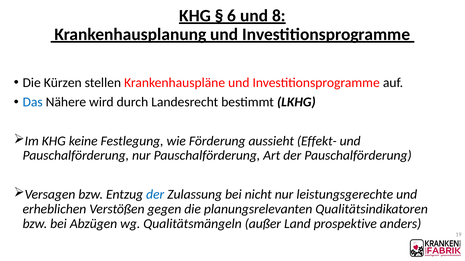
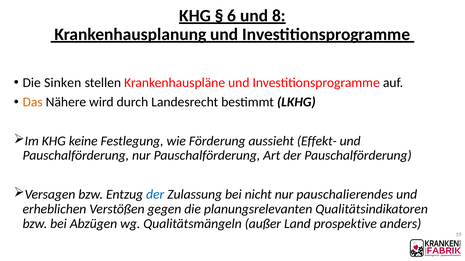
Kürzen: Kürzen -> Sinken
Das colour: blue -> orange
leistungsgerechte: leistungsgerechte -> pauschalierendes
